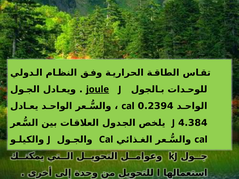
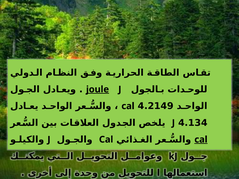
0.2394: 0.2394 -> 4.2149
4.384: 4.384 -> 4.134
cal at (201, 140) underline: none -> present
